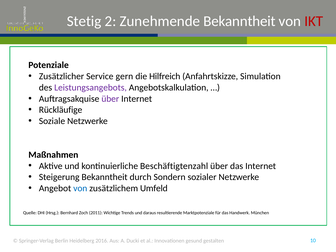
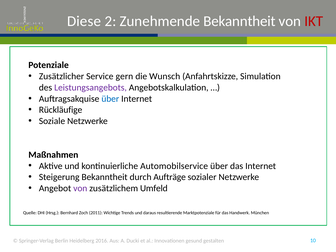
Stetig: Stetig -> Diese
Hilfreich: Hilfreich -> Wunsch
über at (110, 99) colour: purple -> blue
Beschäftigtenzahl: Beschäftigtenzahl -> Automobilservice
Sondern: Sondern -> Aufträge
von at (80, 188) colour: blue -> purple
